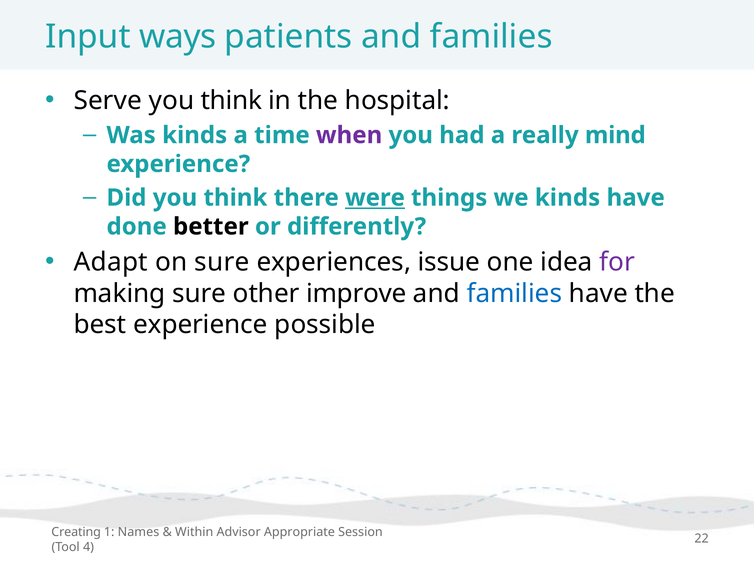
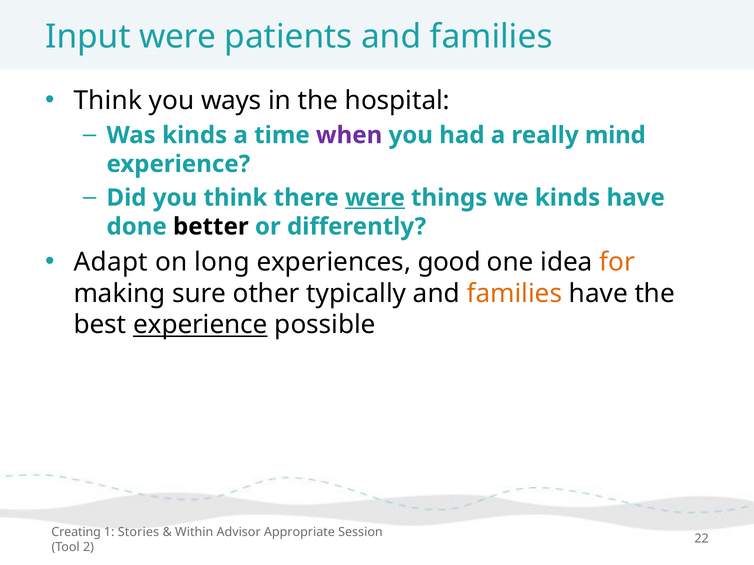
Input ways: ways -> were
Serve at (108, 101): Serve -> Think
think at (231, 101): think -> ways
on sure: sure -> long
issue: issue -> good
for colour: purple -> orange
improve: improve -> typically
families at (514, 294) colour: blue -> orange
experience at (200, 325) underline: none -> present
Names: Names -> Stories
4: 4 -> 2
